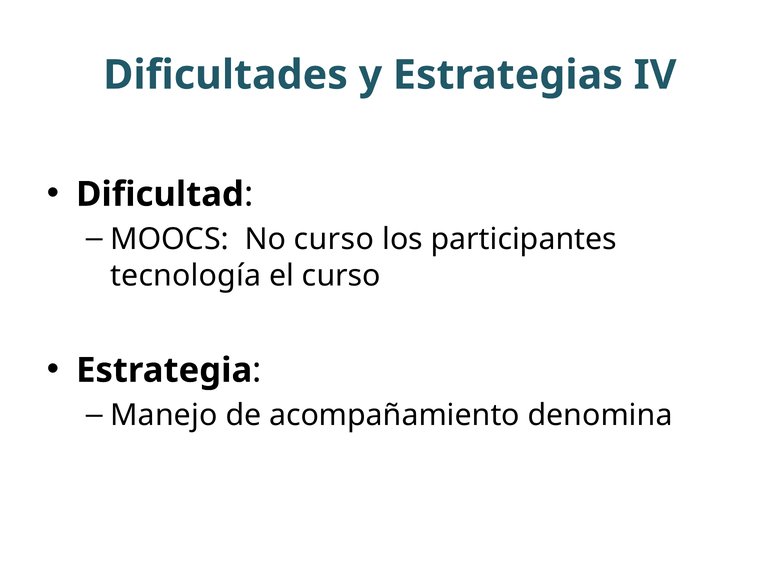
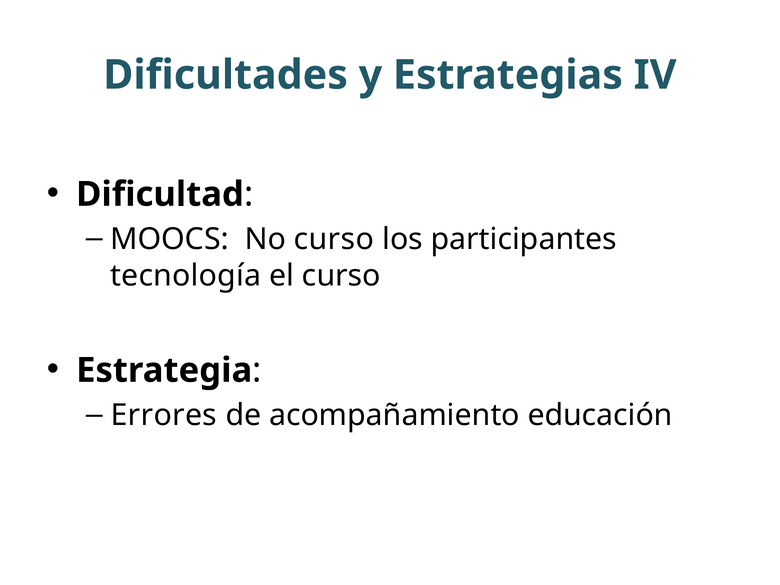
Manejo: Manejo -> Errores
denomina: denomina -> educación
